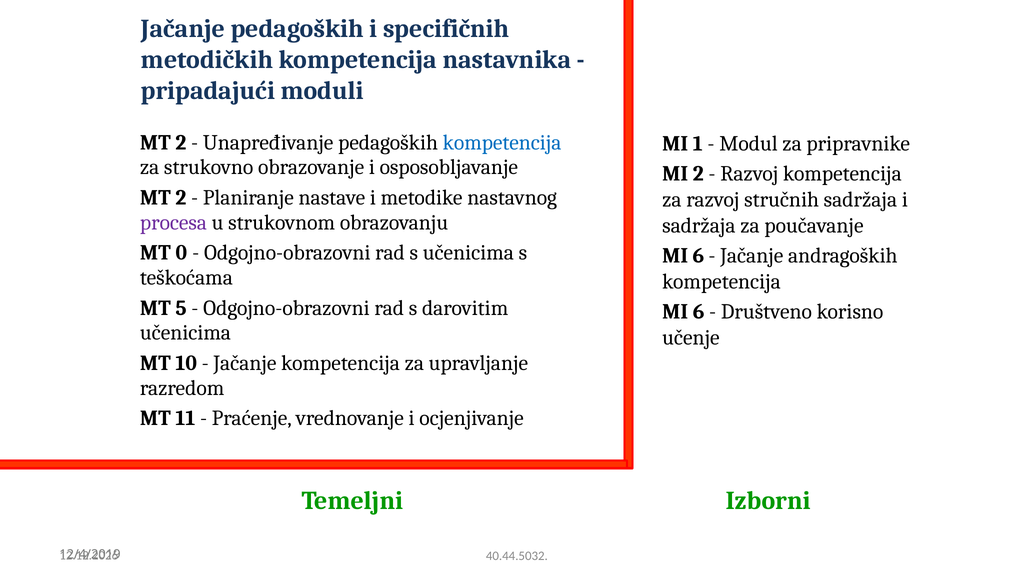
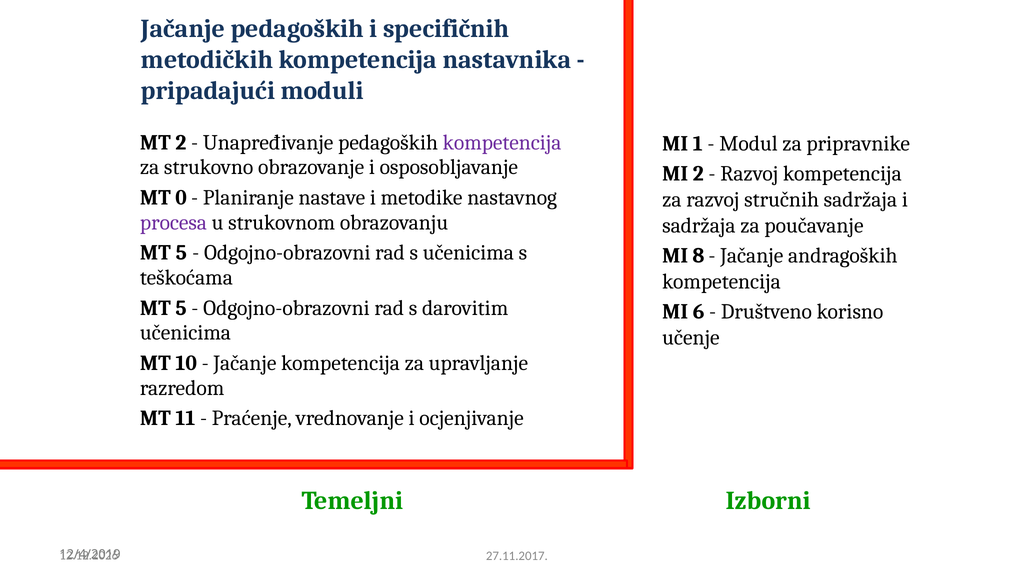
kompetencija at (502, 142) colour: blue -> purple
2 at (181, 198): 2 -> 0
0 at (181, 253): 0 -> 5
6 at (698, 255): 6 -> 8
40.44.5032: 40.44.5032 -> 27.11.2017
